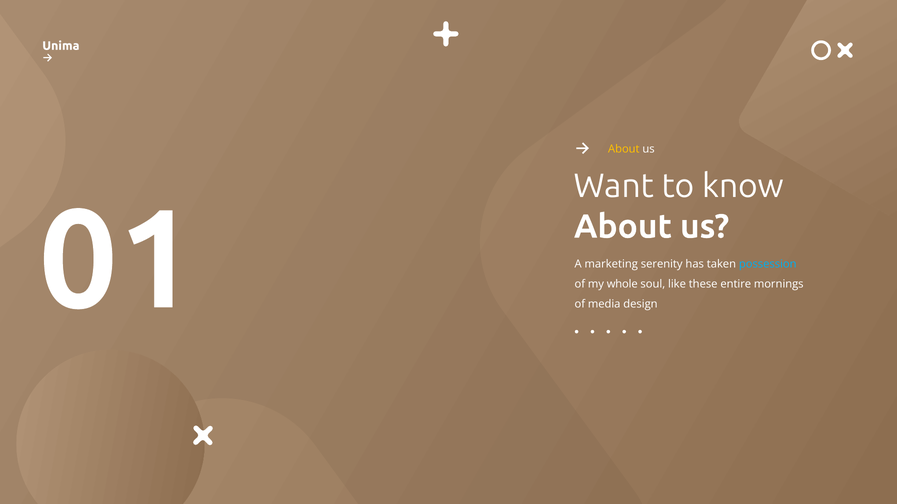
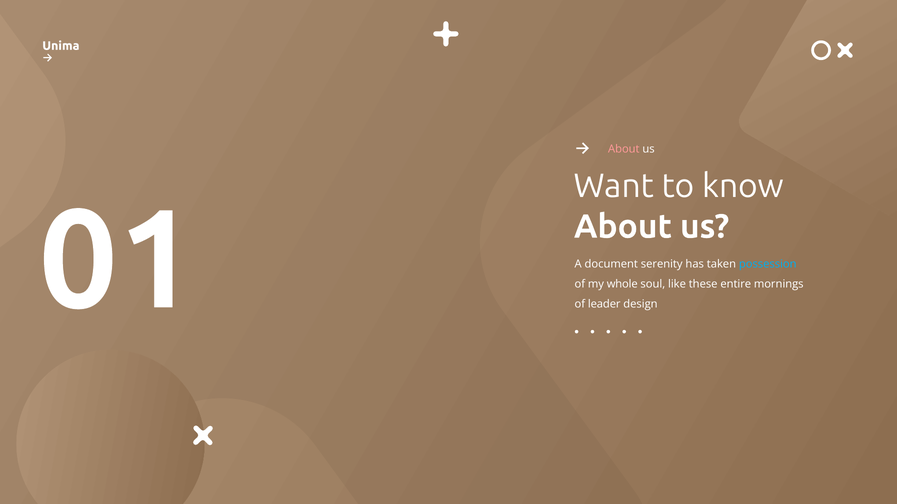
About at (624, 149) colour: yellow -> pink
marketing: marketing -> document
media: media -> leader
